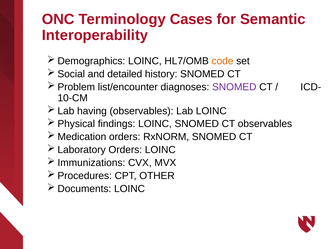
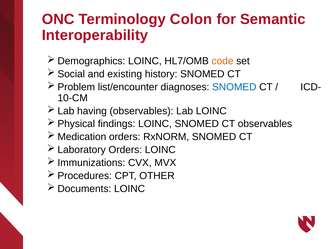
Cases: Cases -> Colon
detailed: detailed -> existing
SNOMED at (234, 87) colour: purple -> blue
